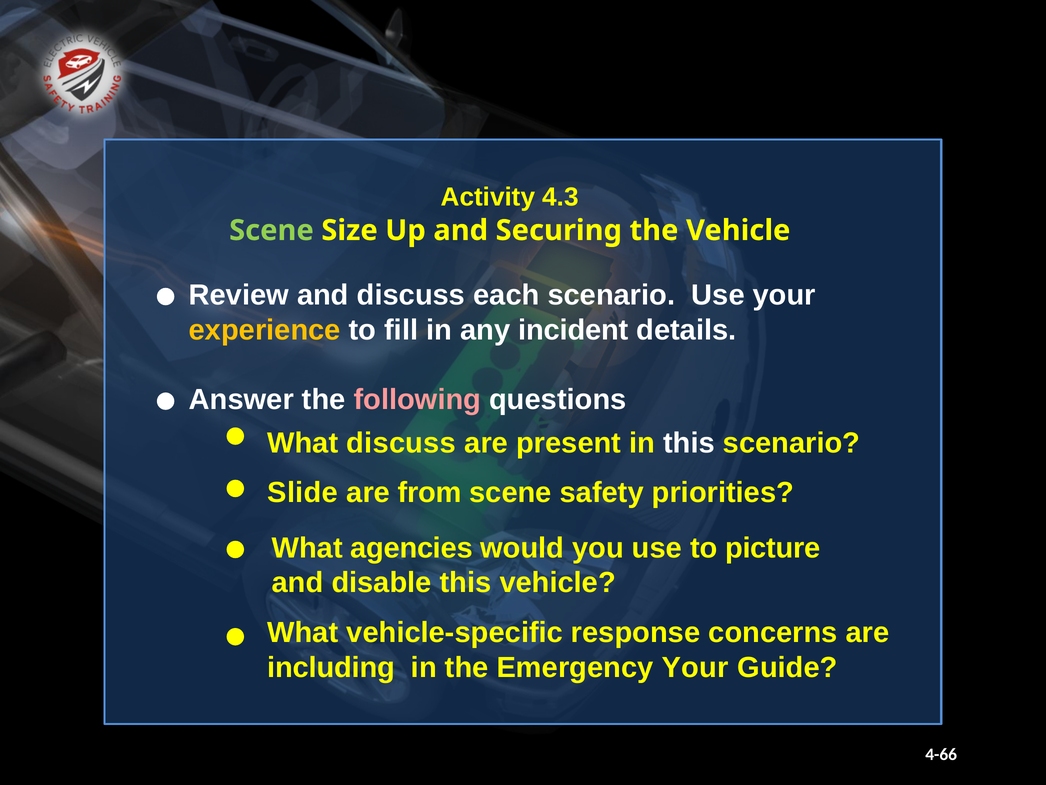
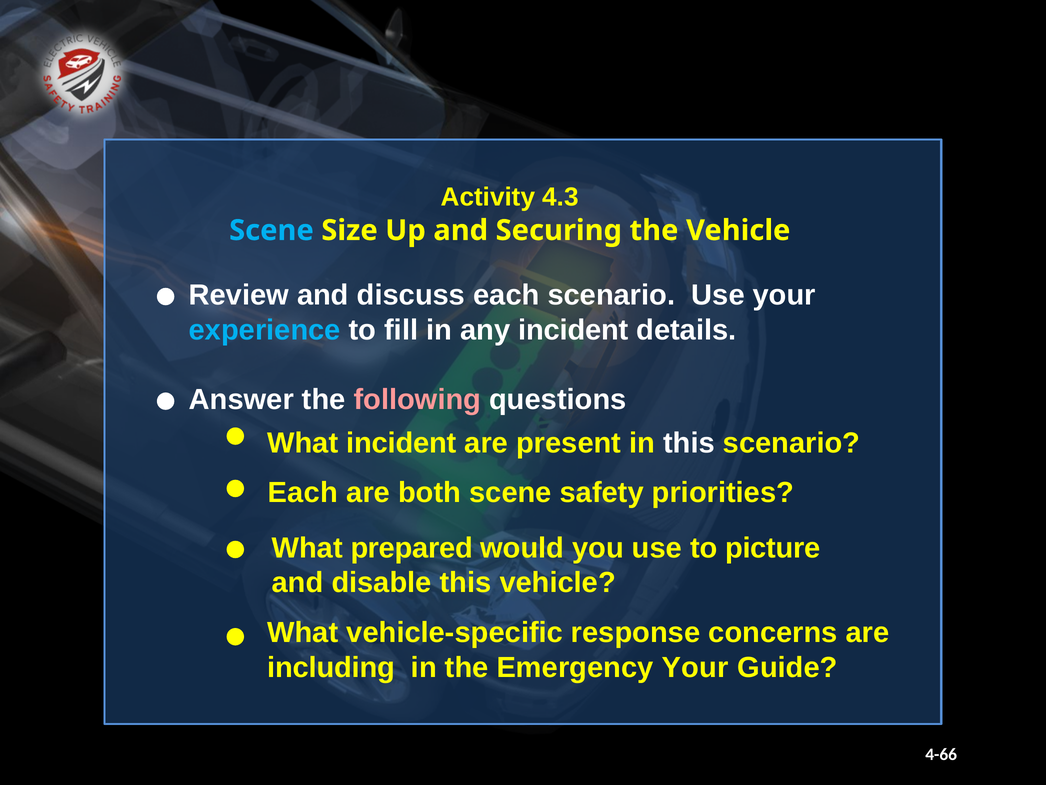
Scene at (271, 230) colour: light green -> light blue
experience colour: yellow -> light blue
What discuss: discuss -> incident
Slide at (303, 492): Slide -> Each
from: from -> both
agencies: agencies -> prepared
